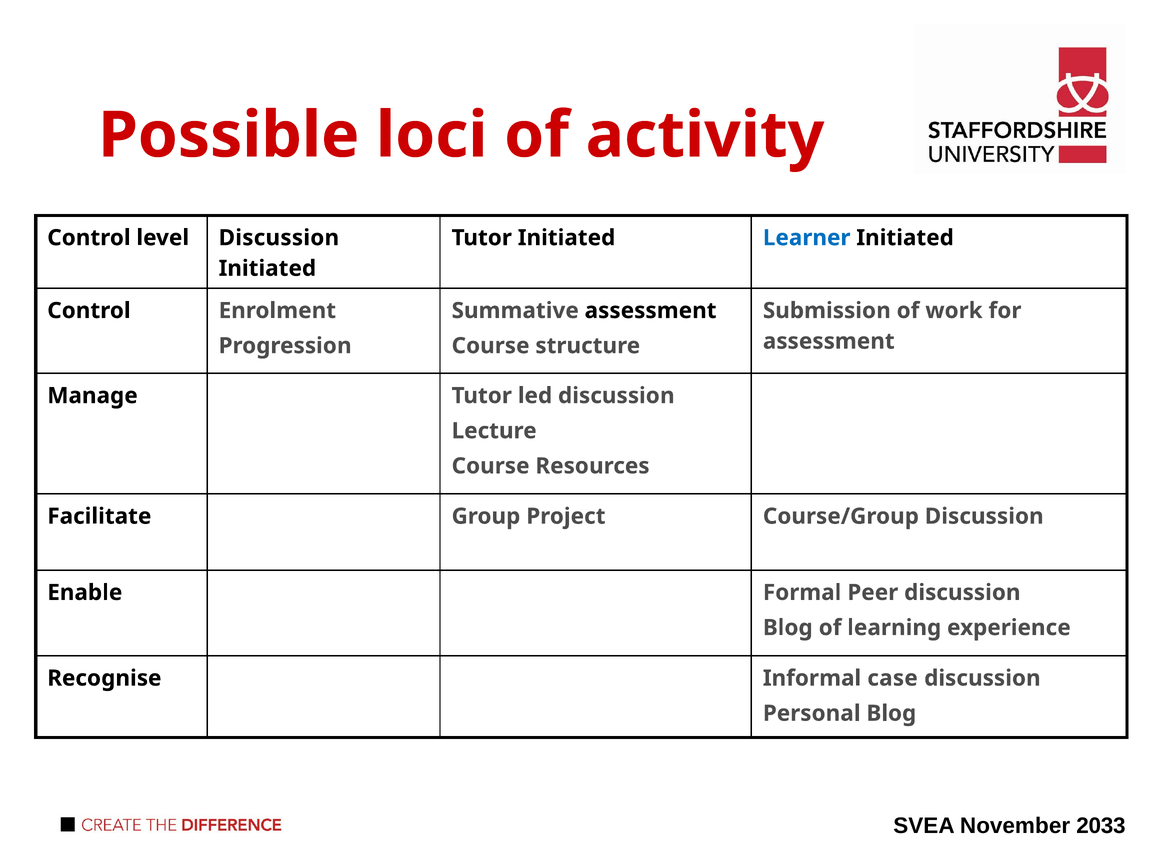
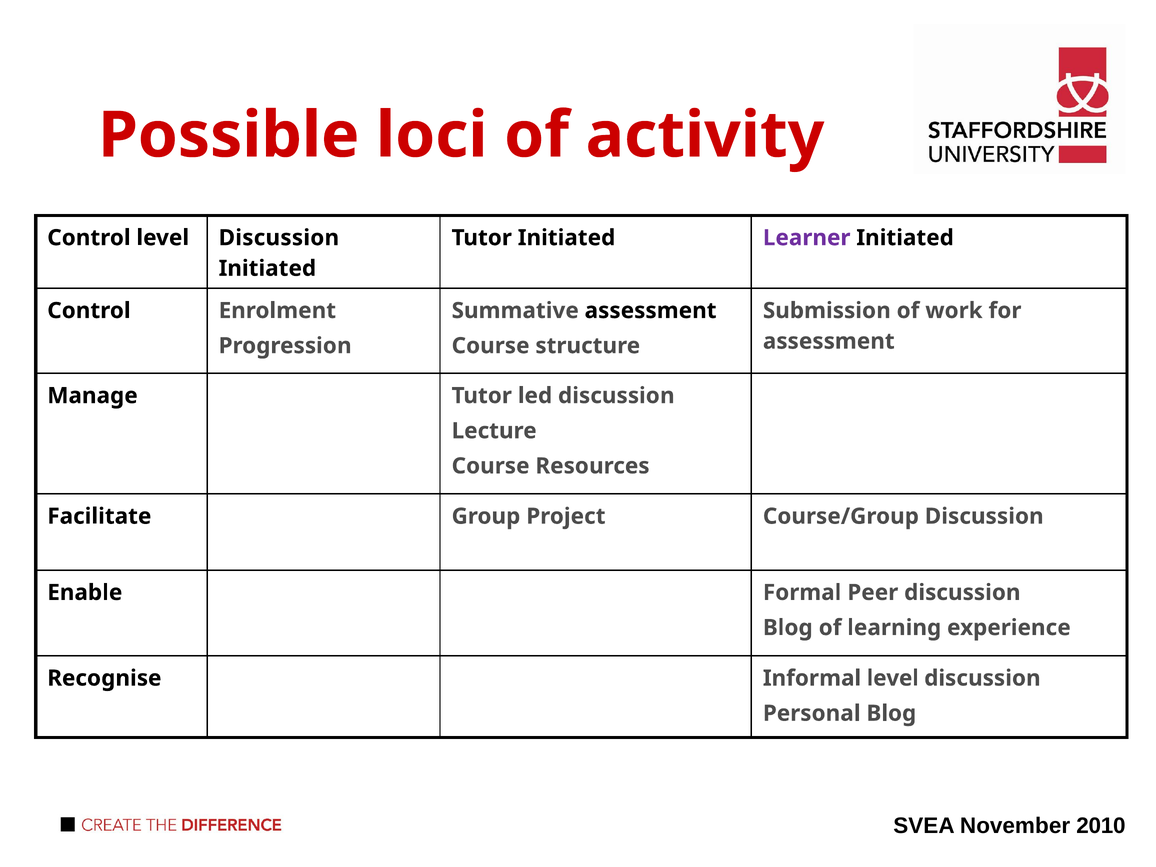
Learner colour: blue -> purple
Informal case: case -> level
2033: 2033 -> 2010
